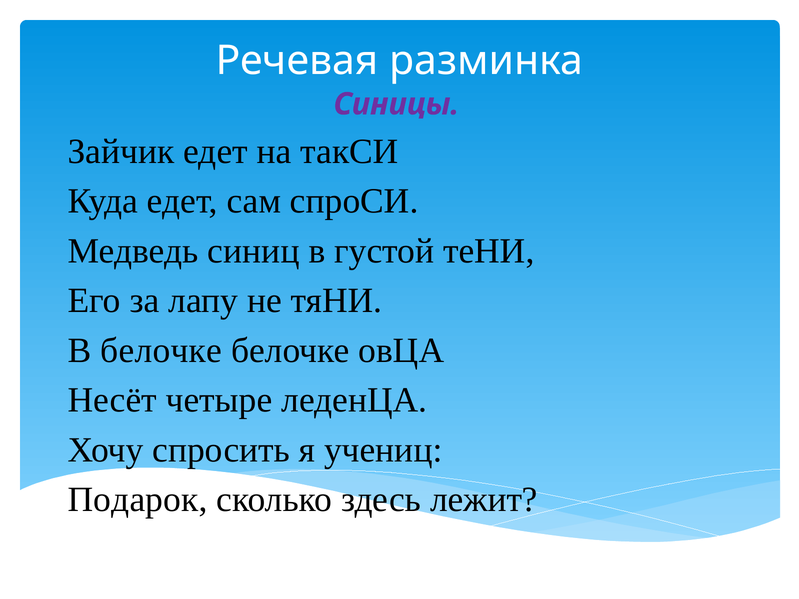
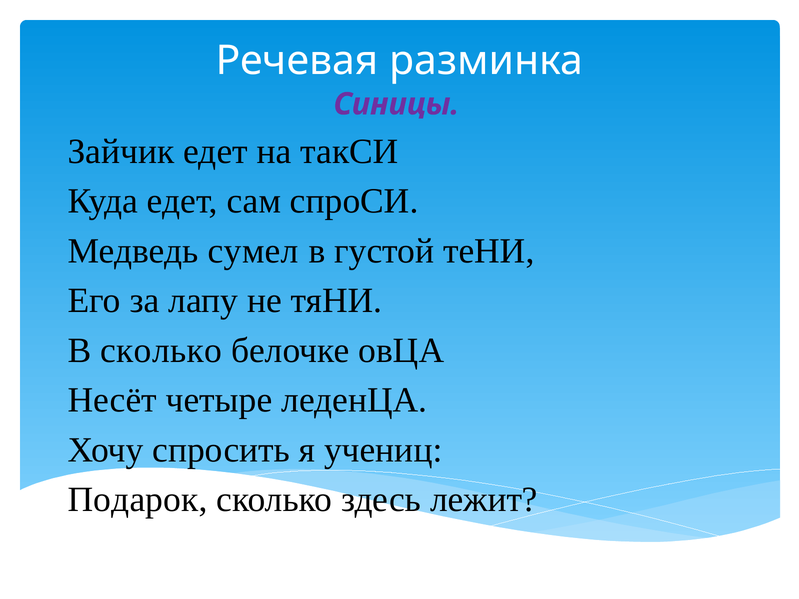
синиц: синиц -> сумел
В белочке: белочке -> сколько
